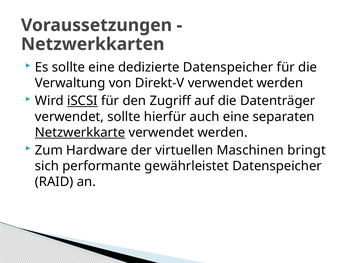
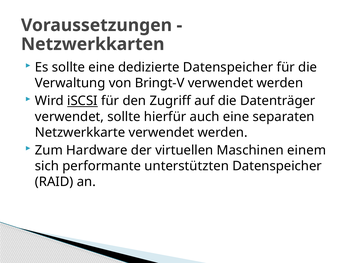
Direkt-V: Direkt-V -> Bringt-V
Netzwerkkarte underline: present -> none
bringt: bringt -> einem
gewährleistet: gewährleistet -> unterstützten
